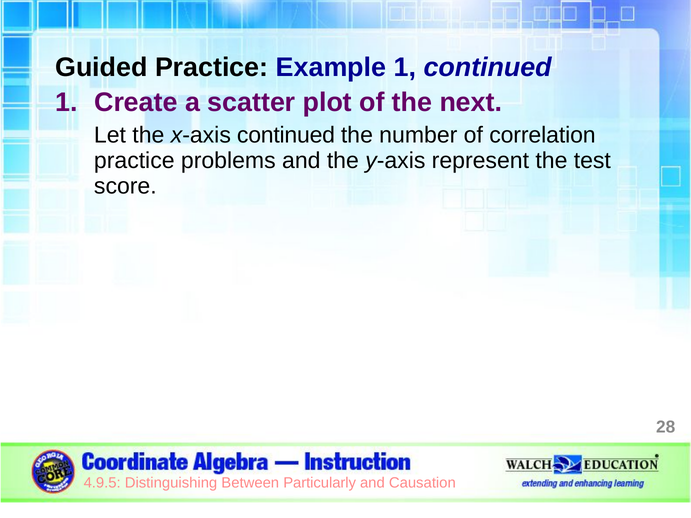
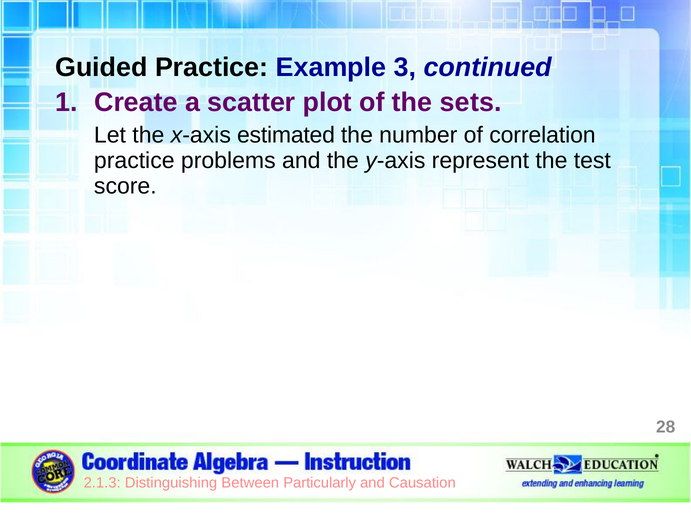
Example 1: 1 -> 3
next: next -> sets
x-axis continued: continued -> estimated
4.9.5: 4.9.5 -> 2.1.3
